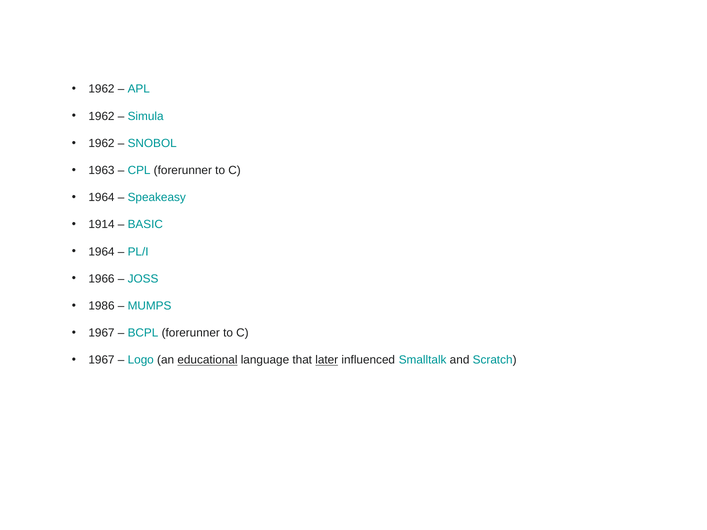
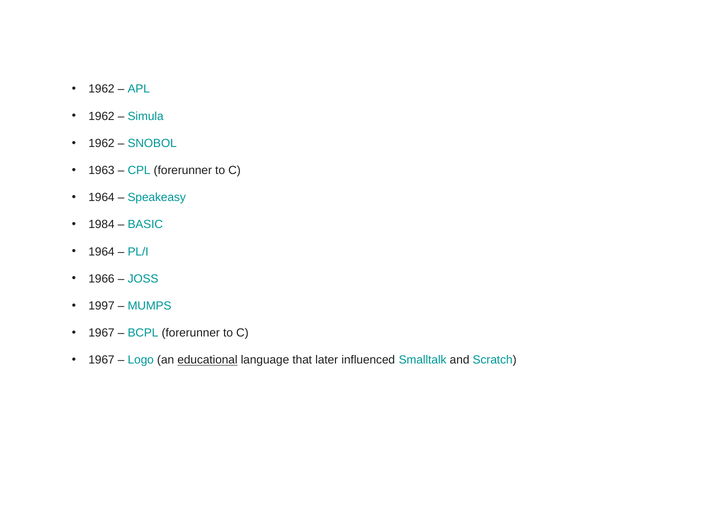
1914: 1914 -> 1984
1986: 1986 -> 1997
later underline: present -> none
